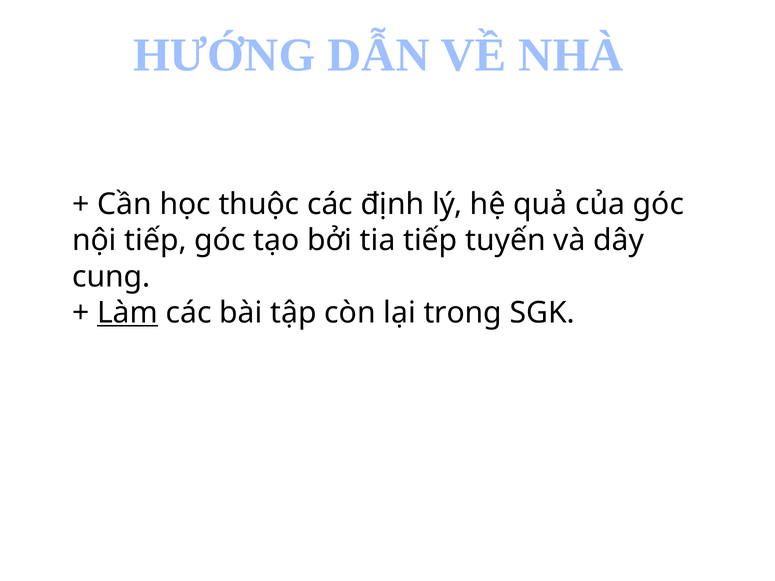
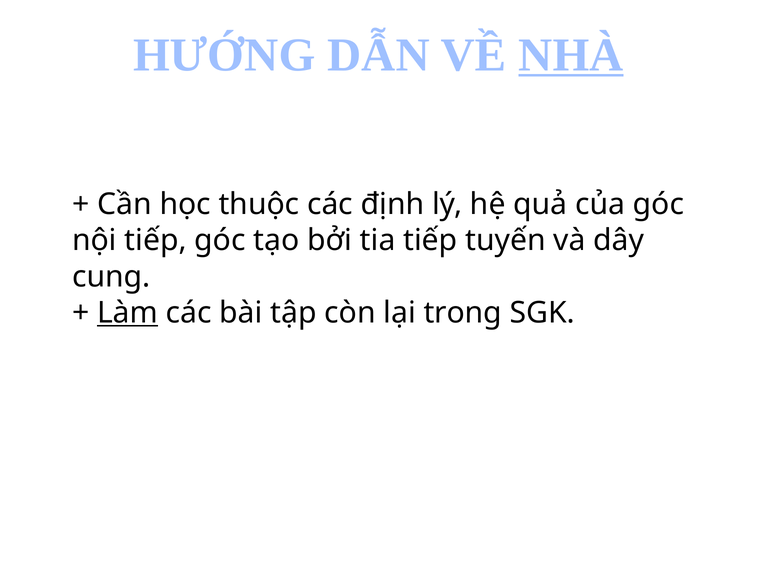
NHÀ underline: none -> present
